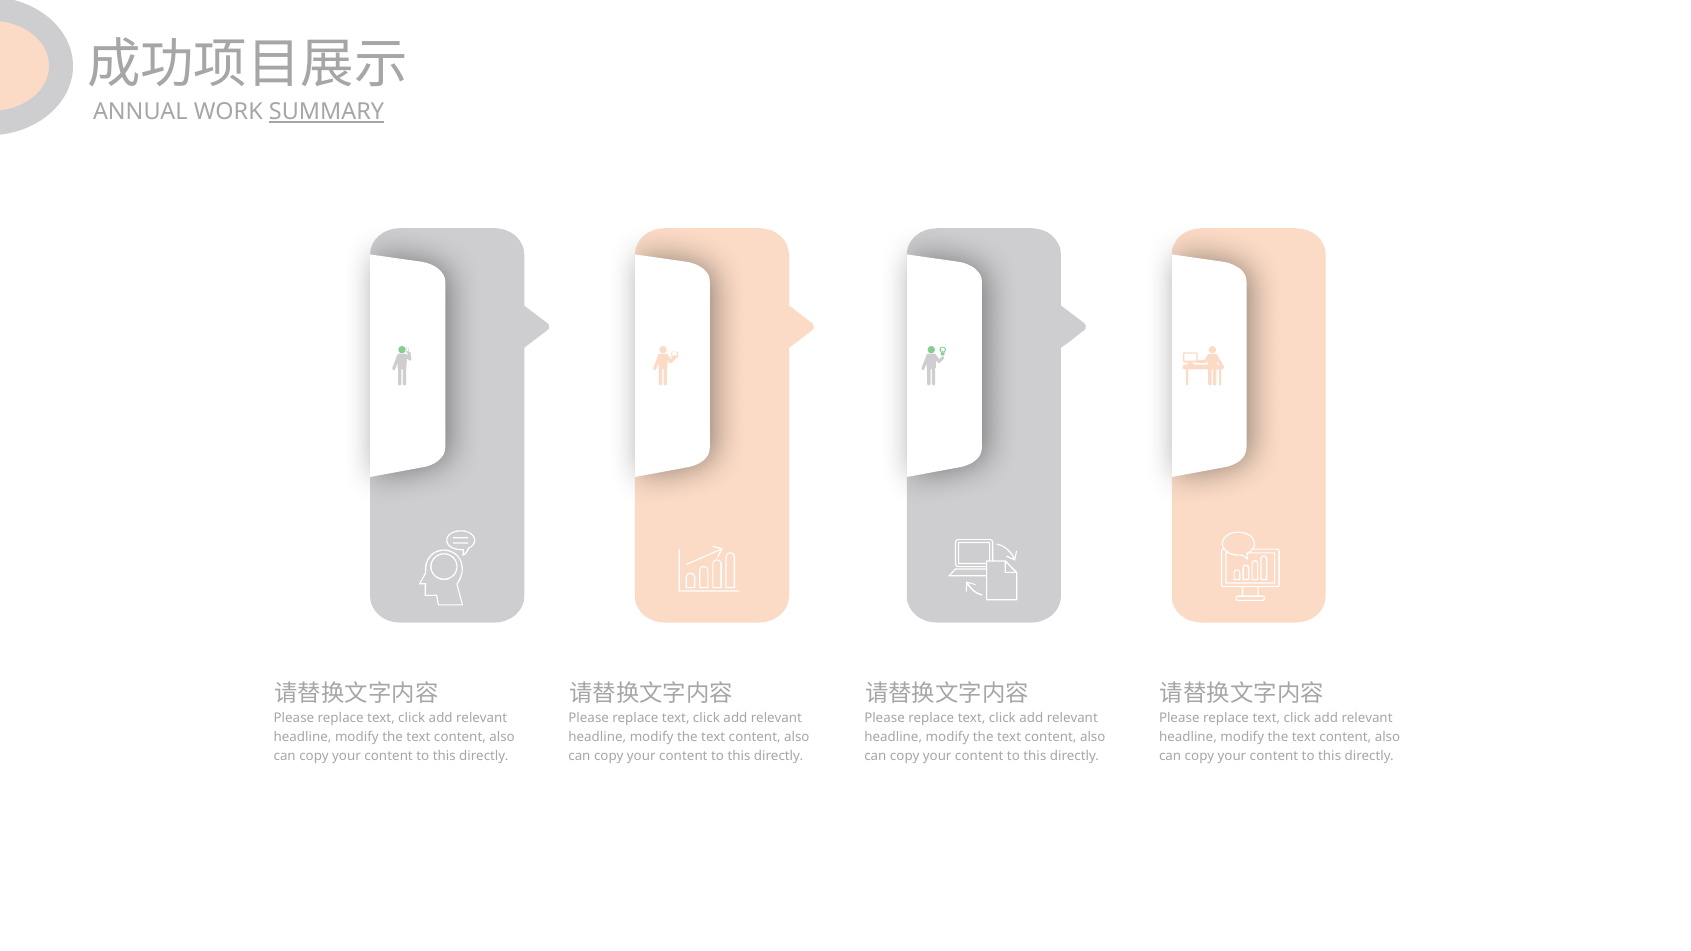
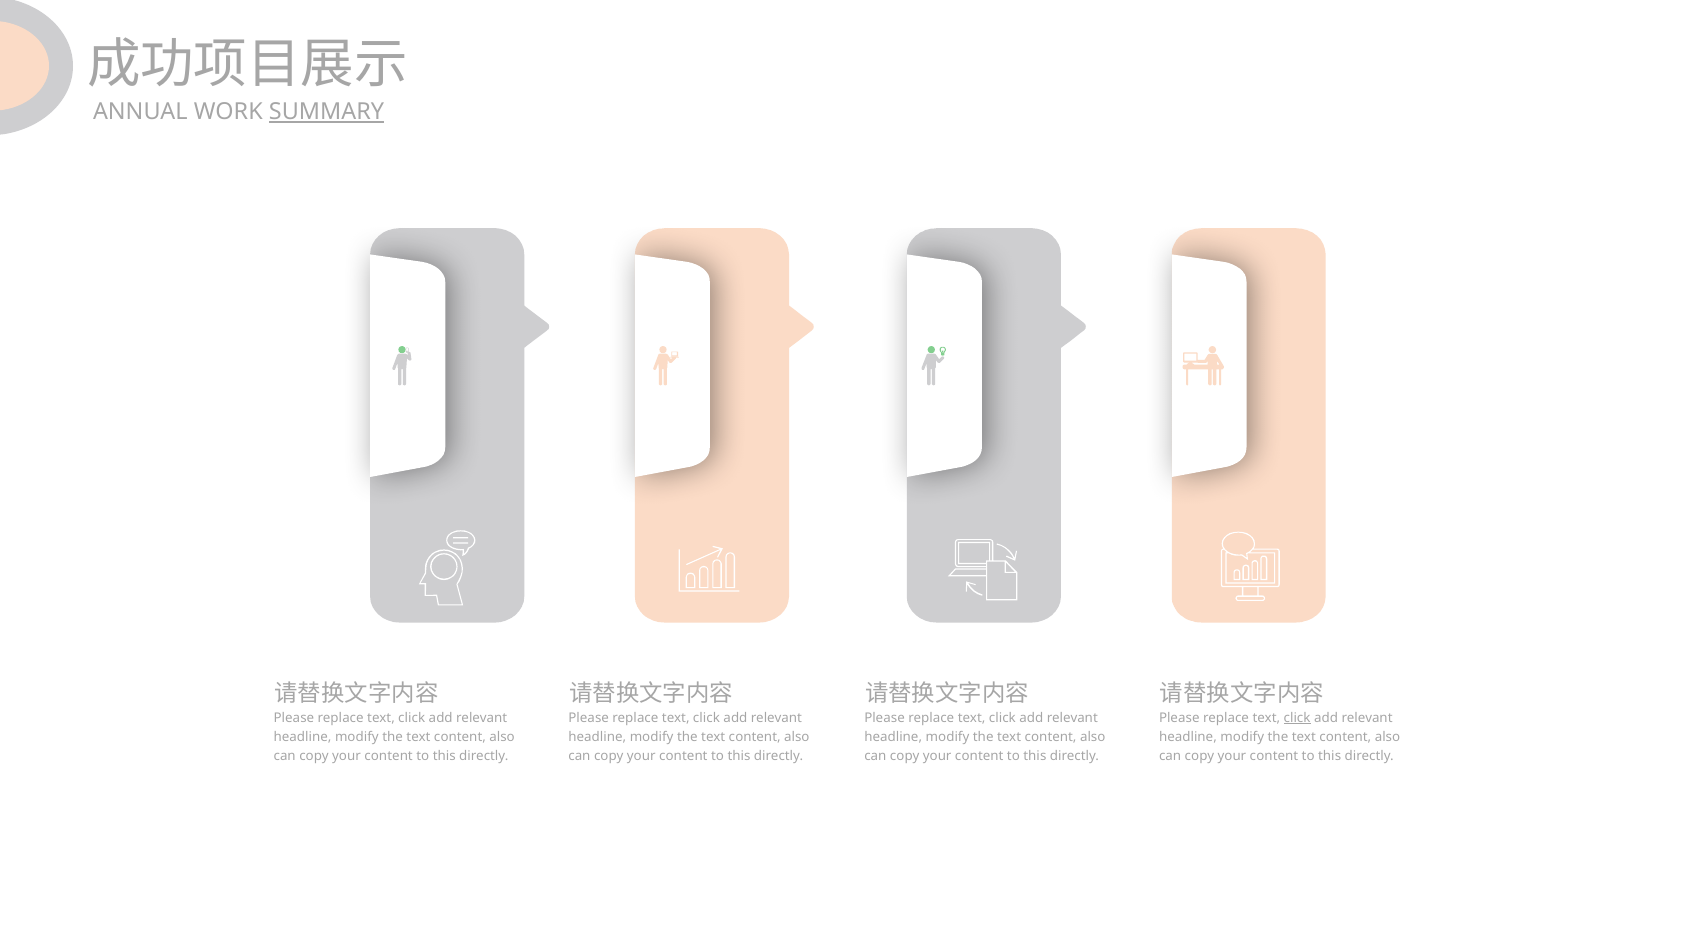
click at (1297, 718) underline: none -> present
